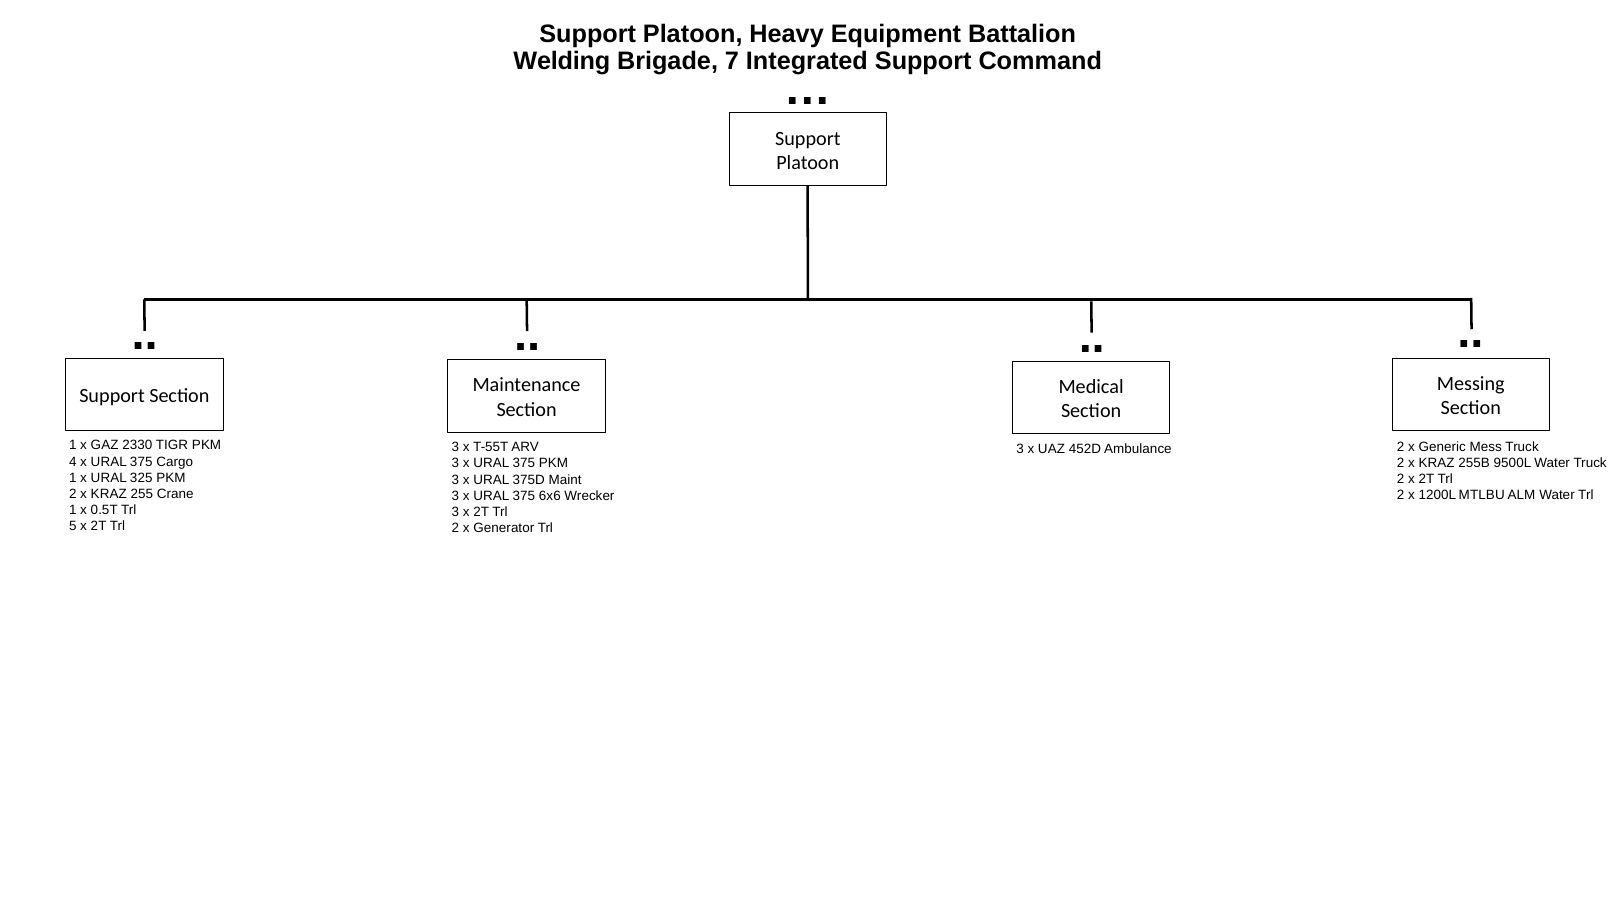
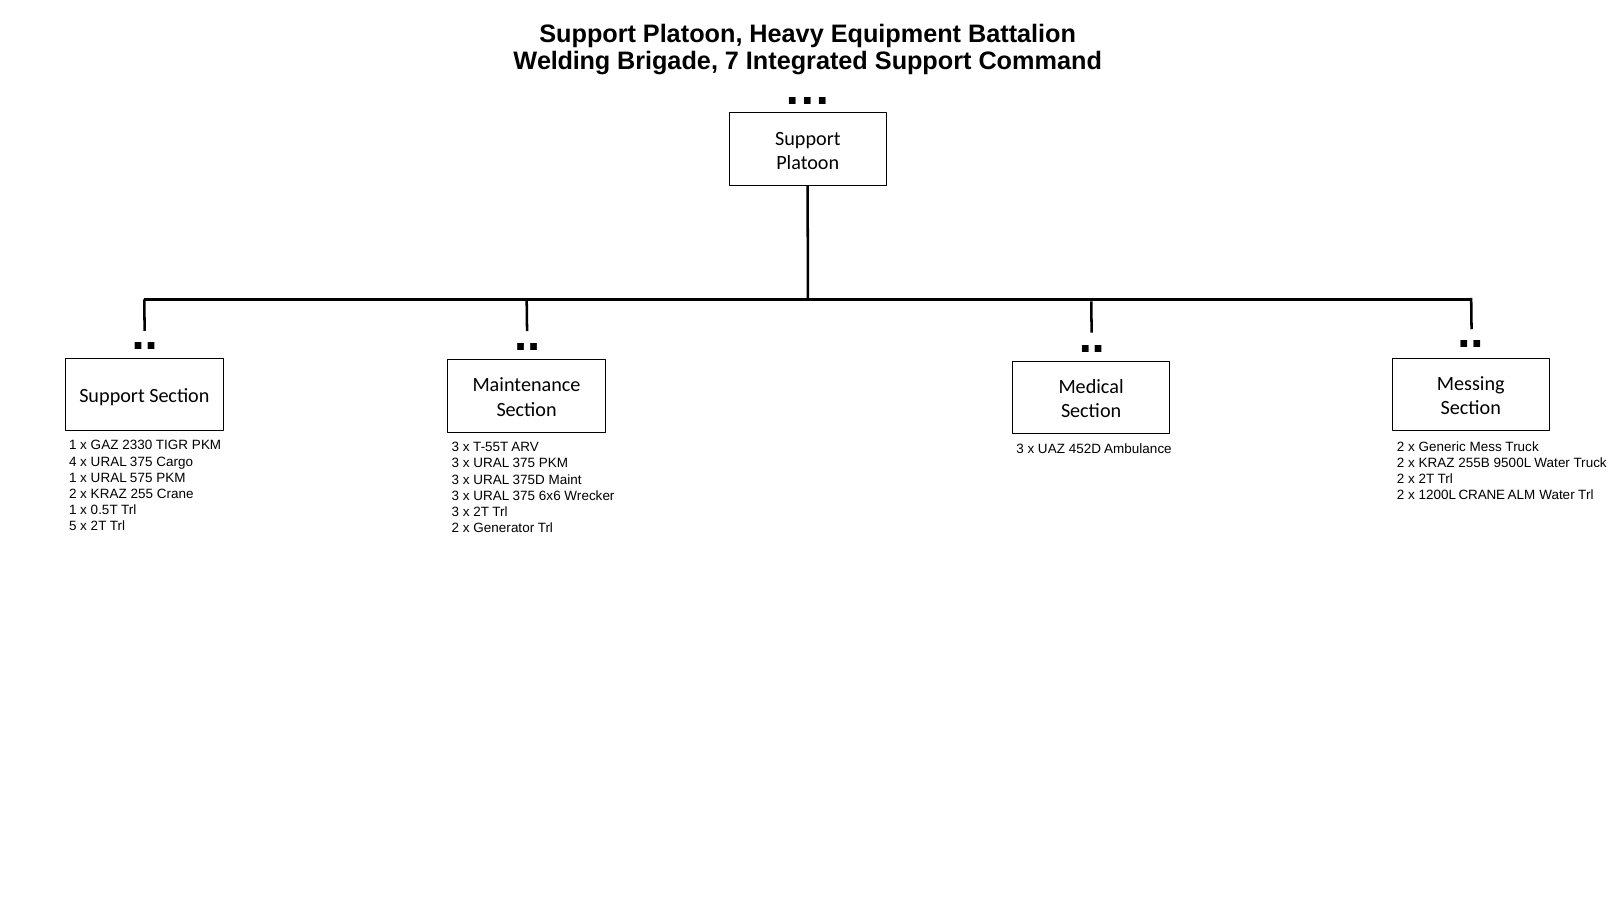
325: 325 -> 575
1200L MTLBU: MTLBU -> CRANE
